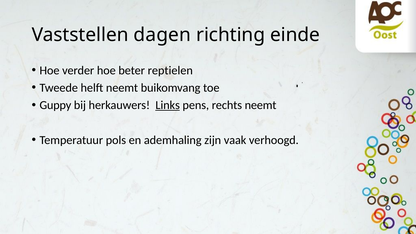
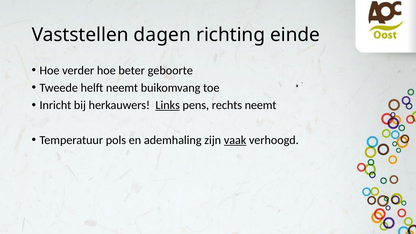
reptielen: reptielen -> geboorte
Guppy: Guppy -> Inricht
vaak underline: none -> present
